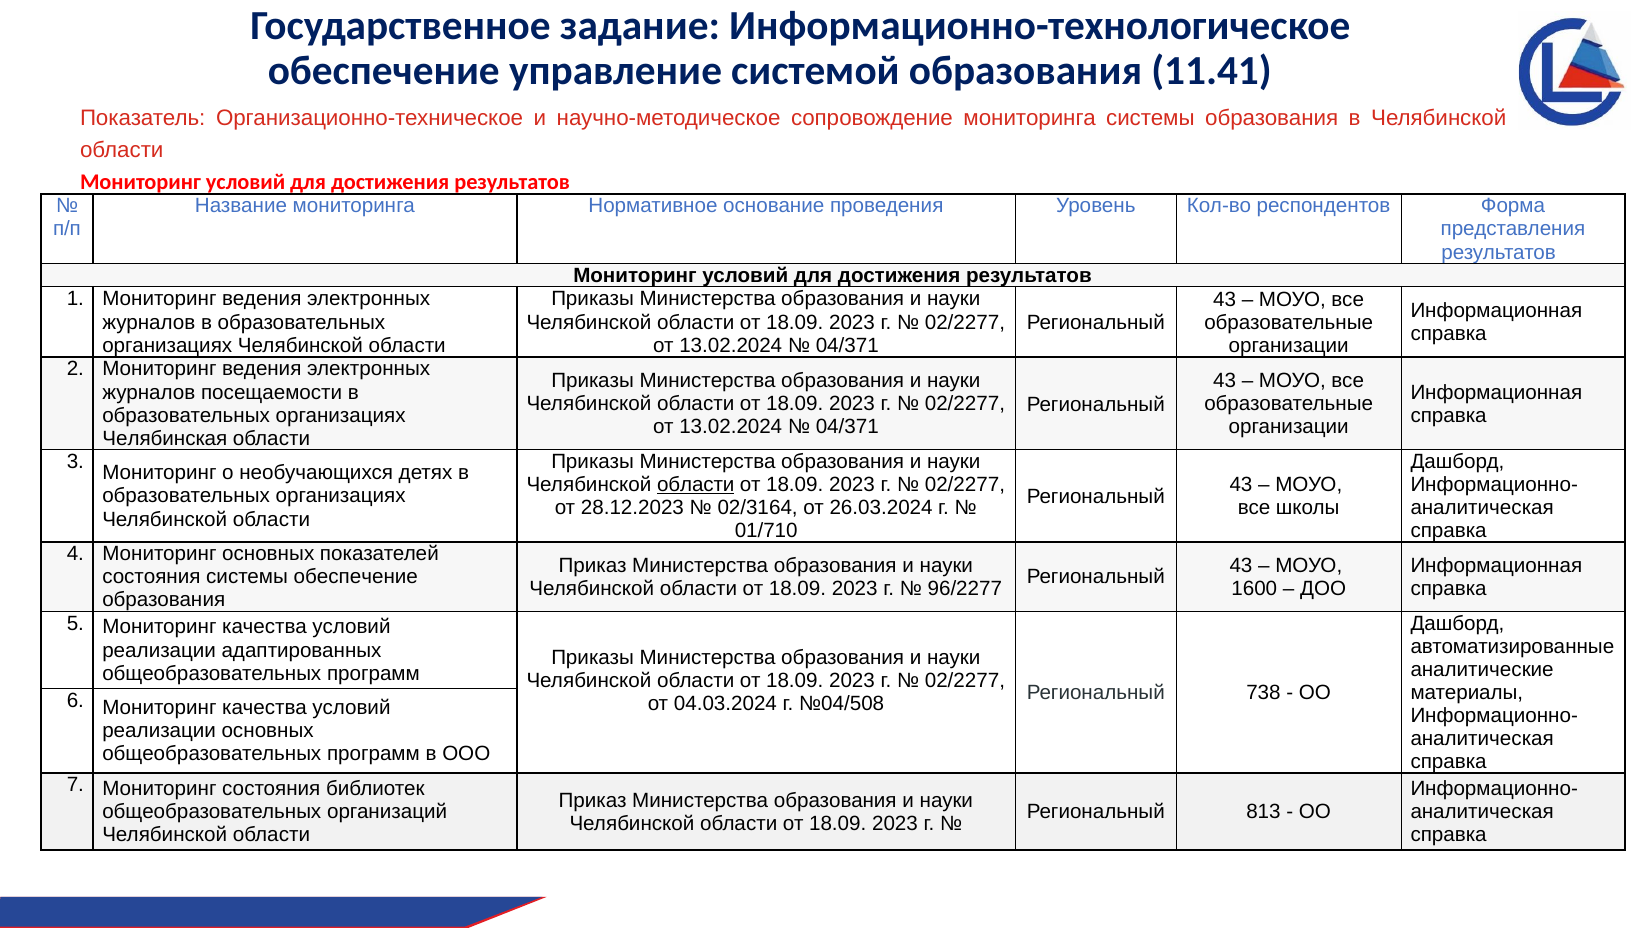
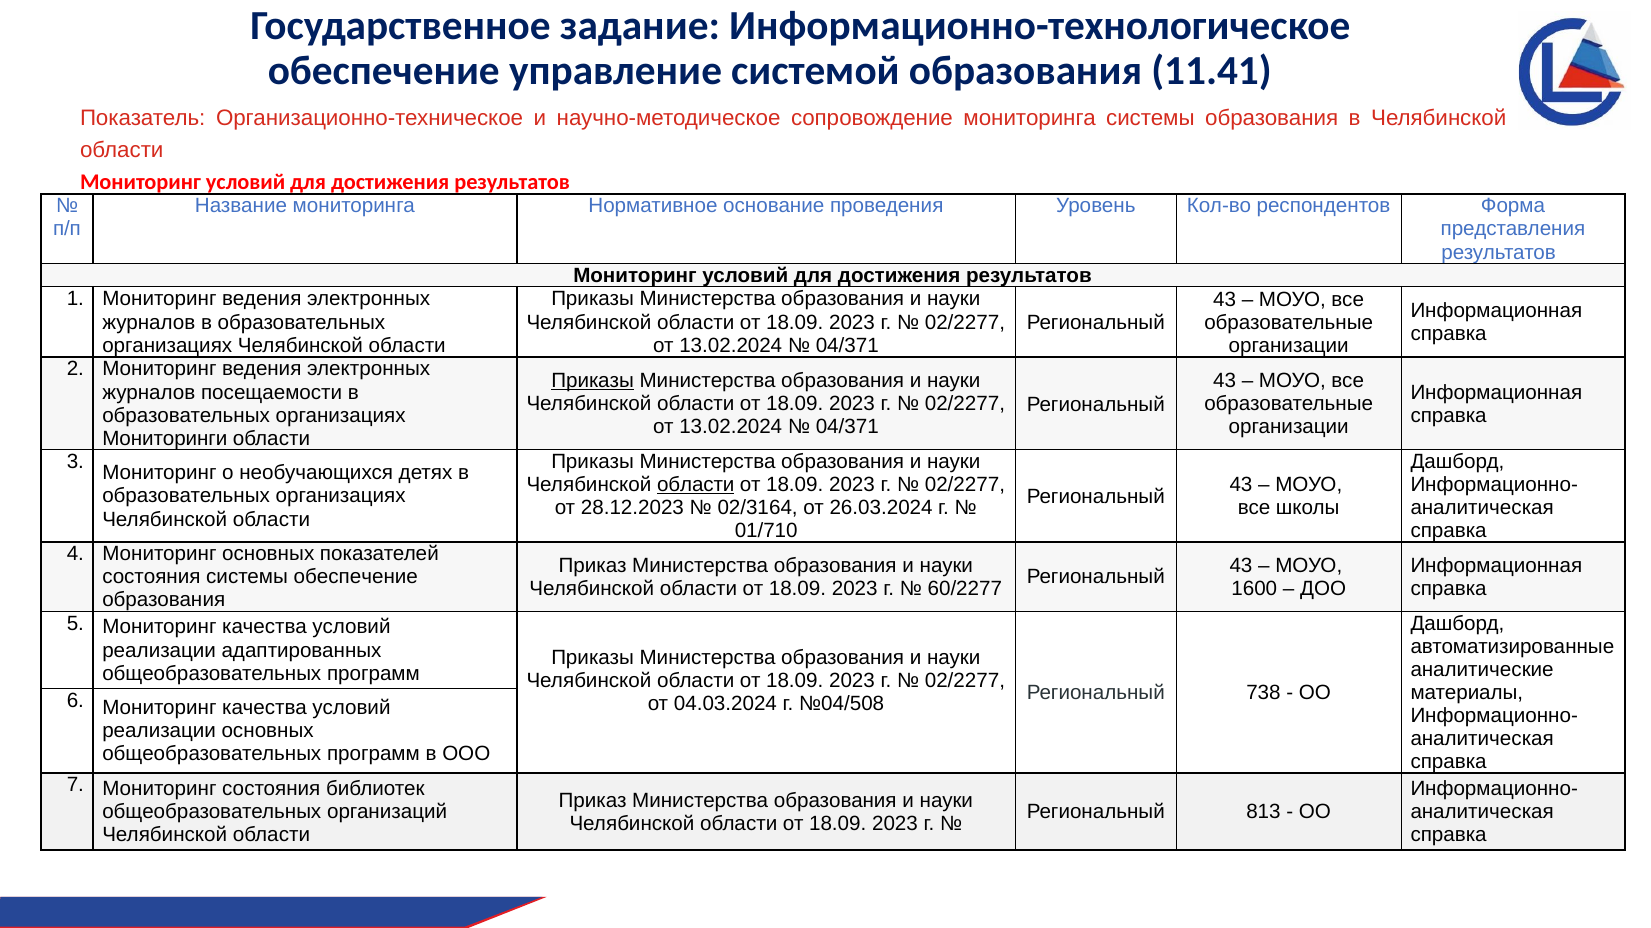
Приказы at (593, 381) underline: none -> present
Челябинская: Челябинская -> Мониторинги
96/2277: 96/2277 -> 60/2277
